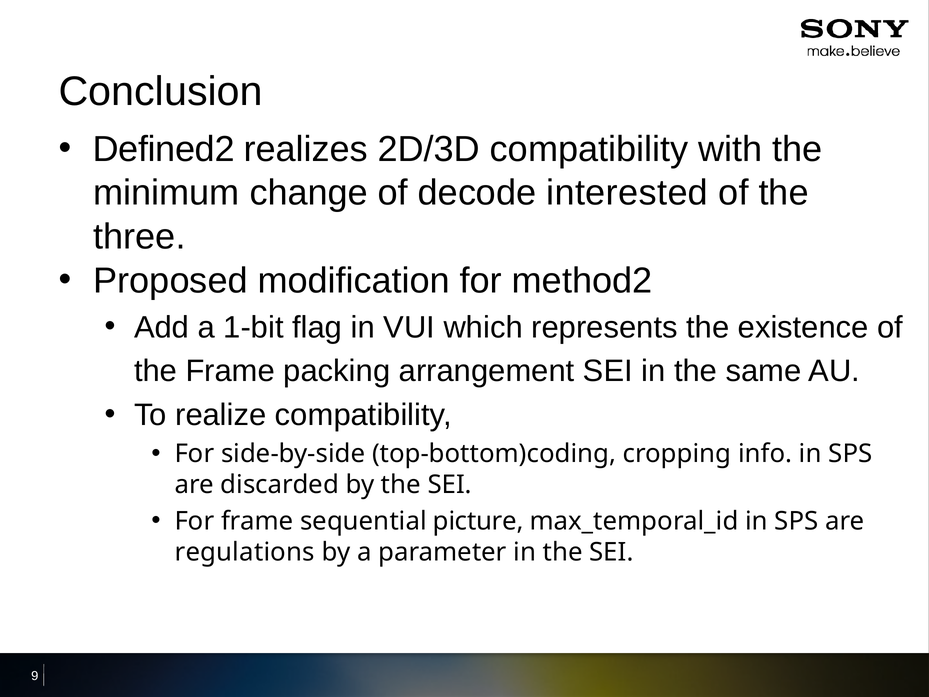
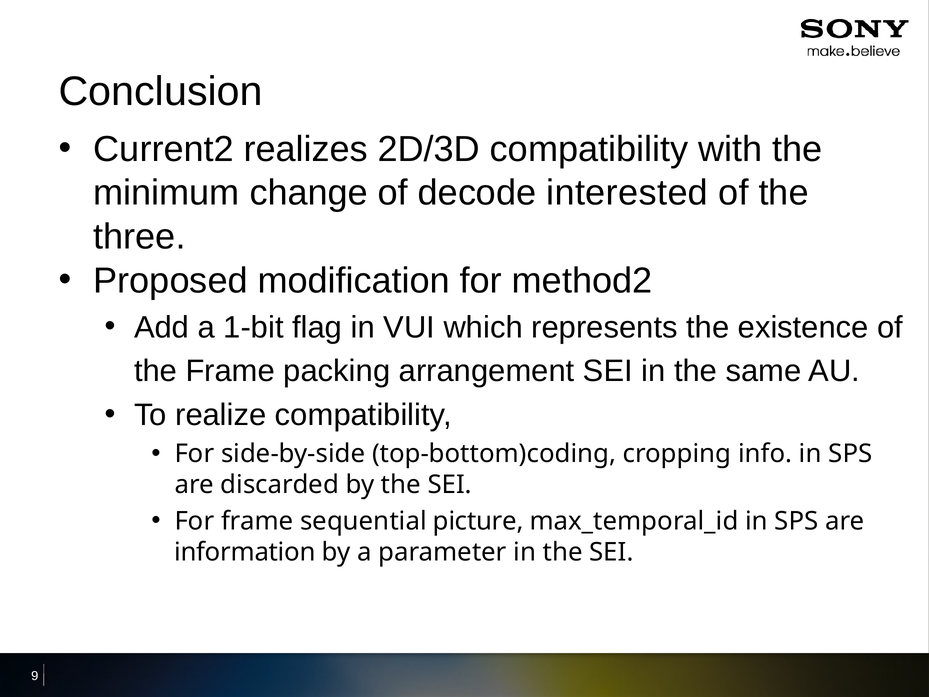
Defined2: Defined2 -> Current2
regulations: regulations -> information
